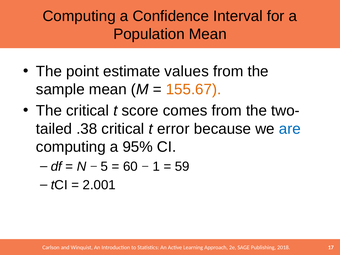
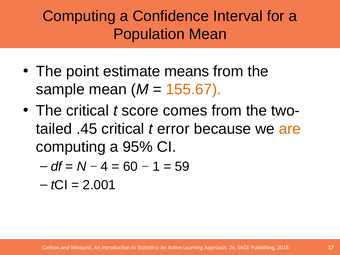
values: values -> means
.38: .38 -> .45
are colour: blue -> orange
5: 5 -> 4
